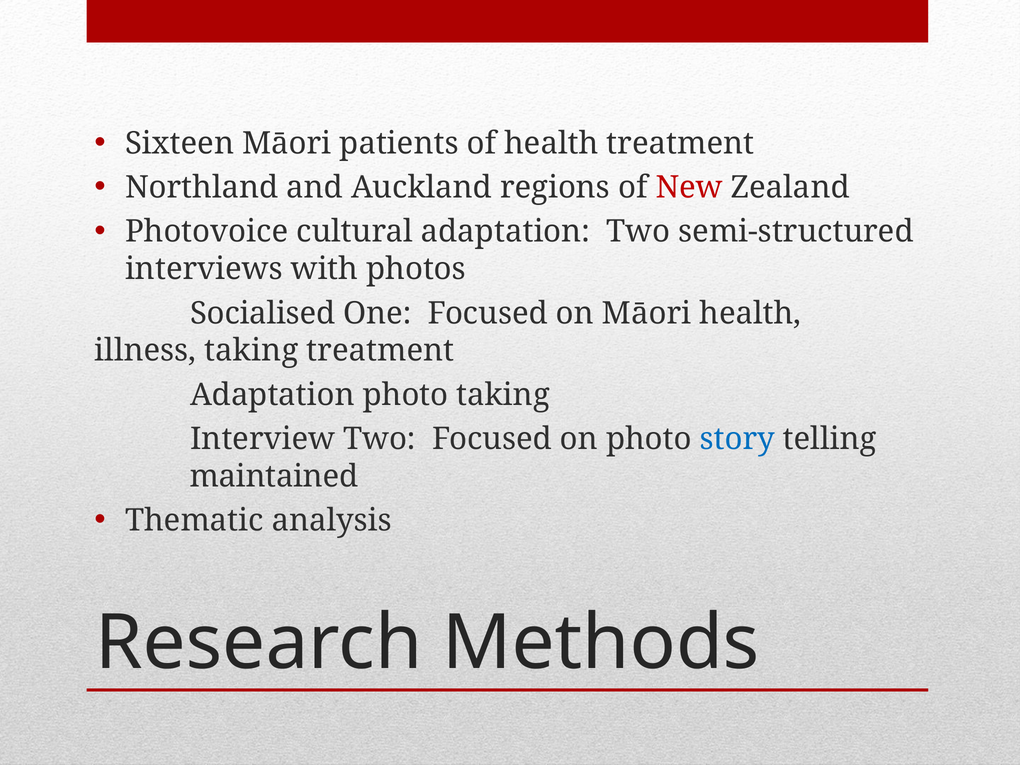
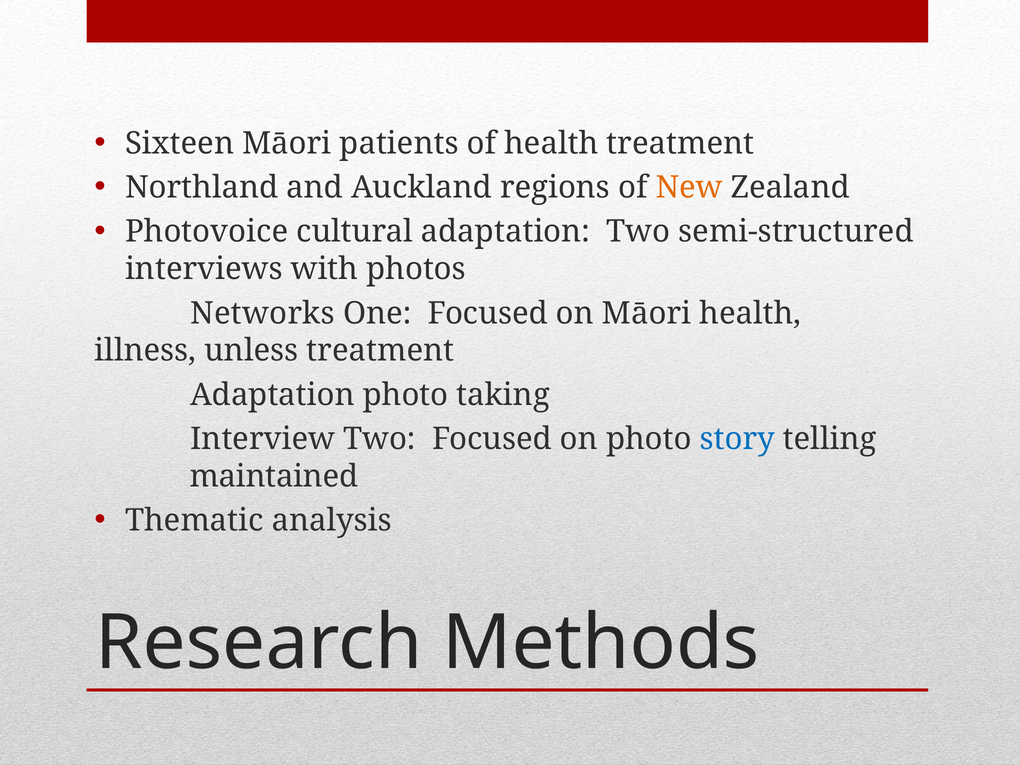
New colour: red -> orange
Socialised: Socialised -> Networks
illness taking: taking -> unless
